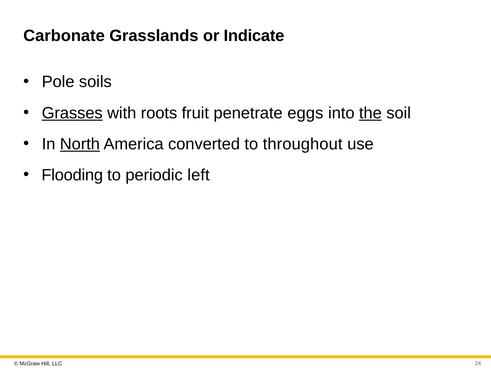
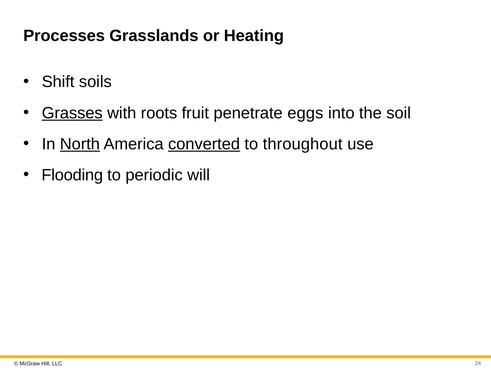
Carbonate: Carbonate -> Processes
Indicate: Indicate -> Heating
Pole: Pole -> Shift
the underline: present -> none
converted underline: none -> present
left: left -> will
